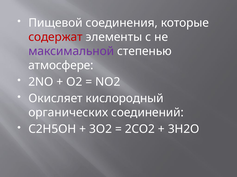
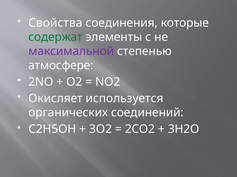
Пищевой: Пищевой -> Свойства
содержат colour: red -> green
кислородный: кислородный -> используется
